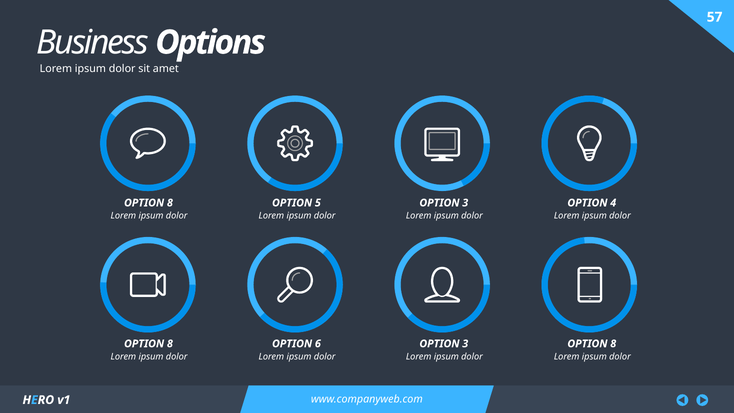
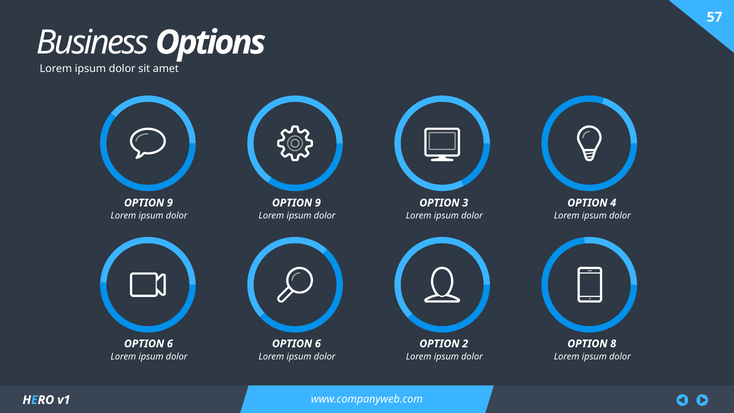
8 at (170, 203): 8 -> 9
5 at (318, 203): 5 -> 9
8 at (170, 344): 8 -> 6
3 at (465, 344): 3 -> 2
